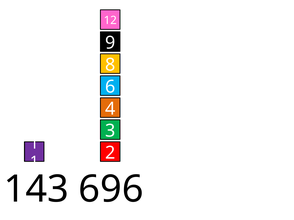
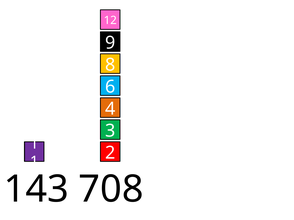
696: 696 -> 708
